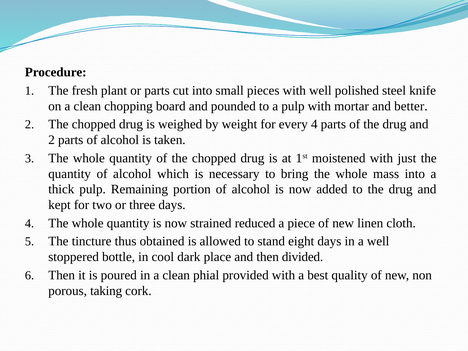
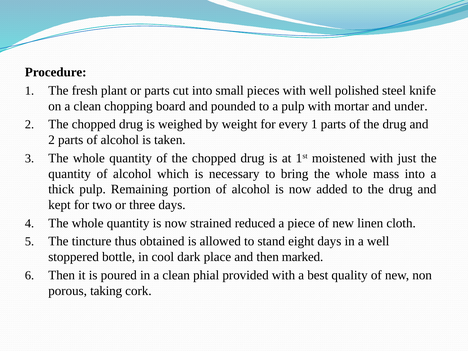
better: better -> under
every 4: 4 -> 1
divided: divided -> marked
